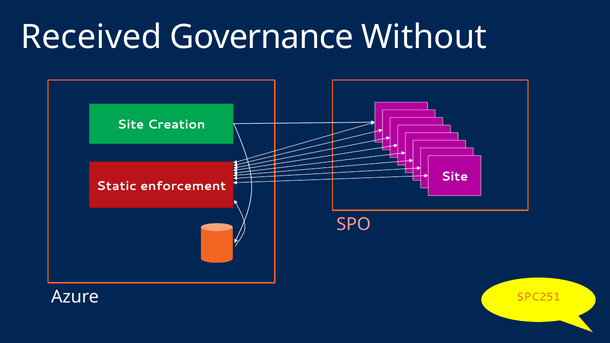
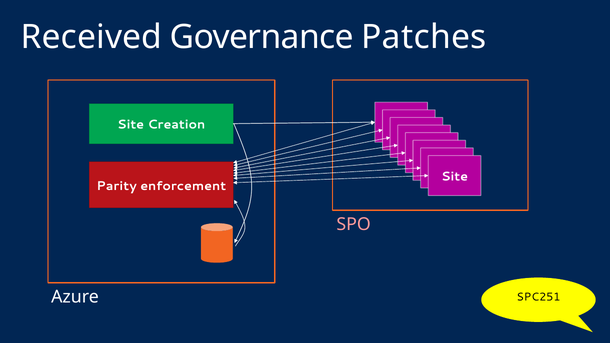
Without: Without -> Patches
Static: Static -> Parity
SPC251 colour: orange -> black
